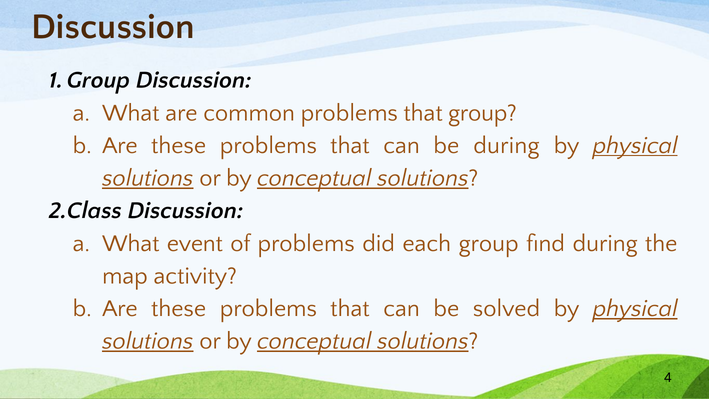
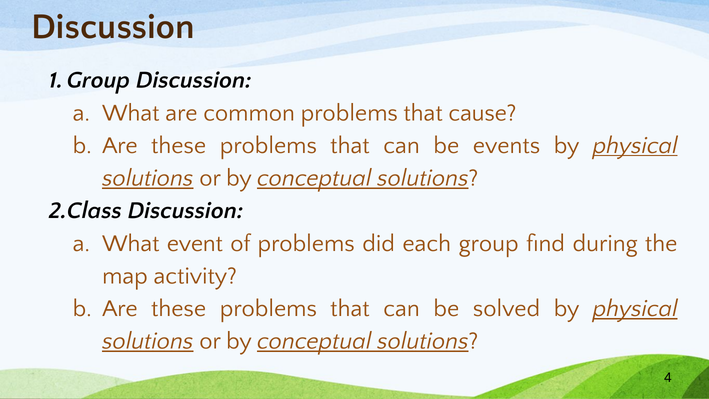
that group: group -> cause
be during: during -> events
